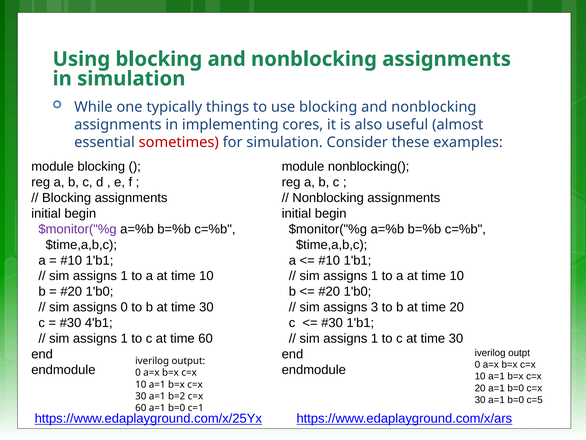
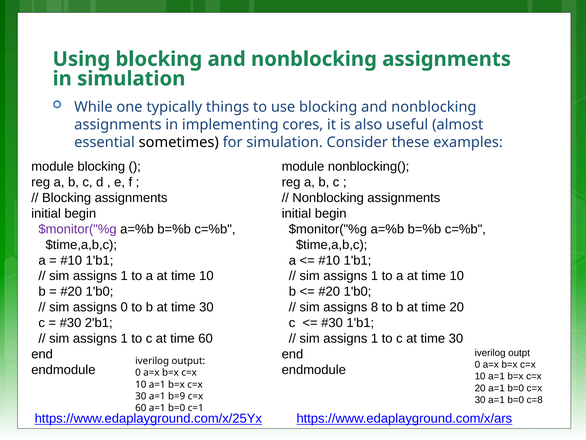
sometimes colour: red -> black
3: 3 -> 8
4'b1: 4'b1 -> 2'b1
b=2: b=2 -> b=9
c=5: c=5 -> c=8
